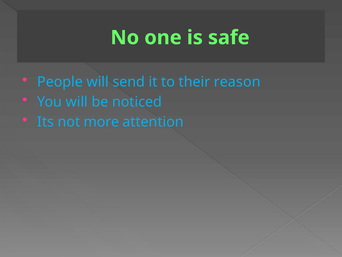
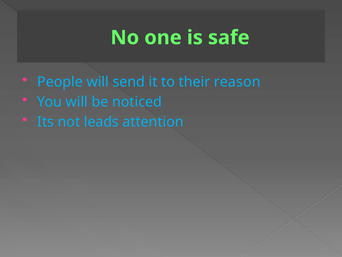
more: more -> leads
